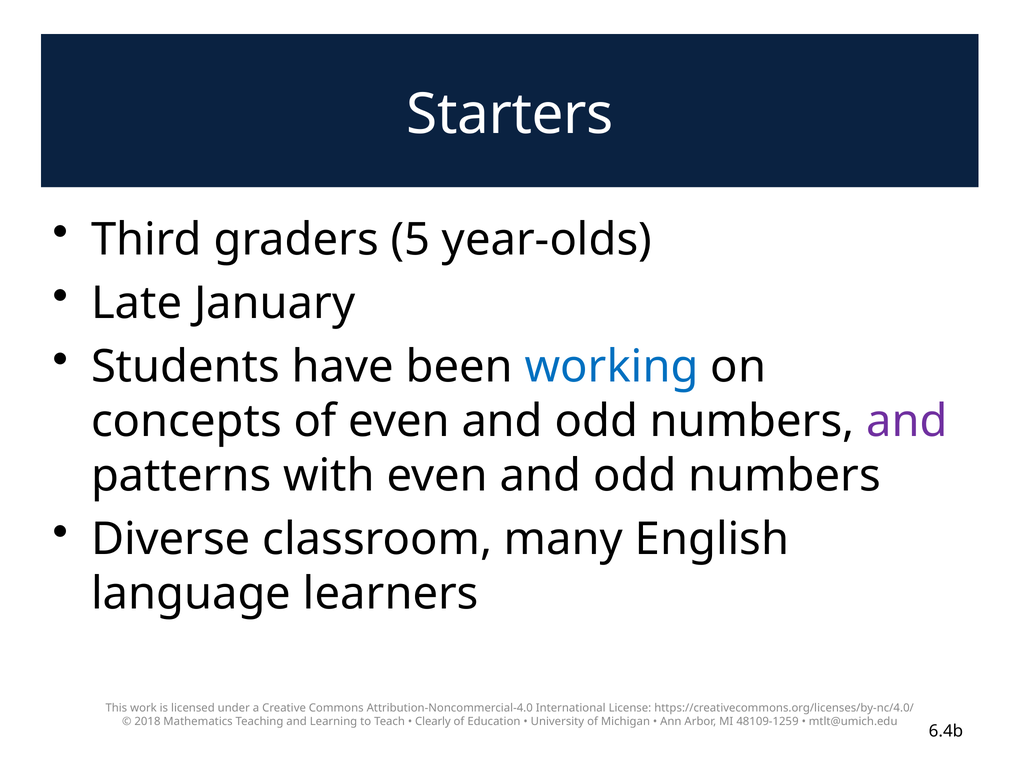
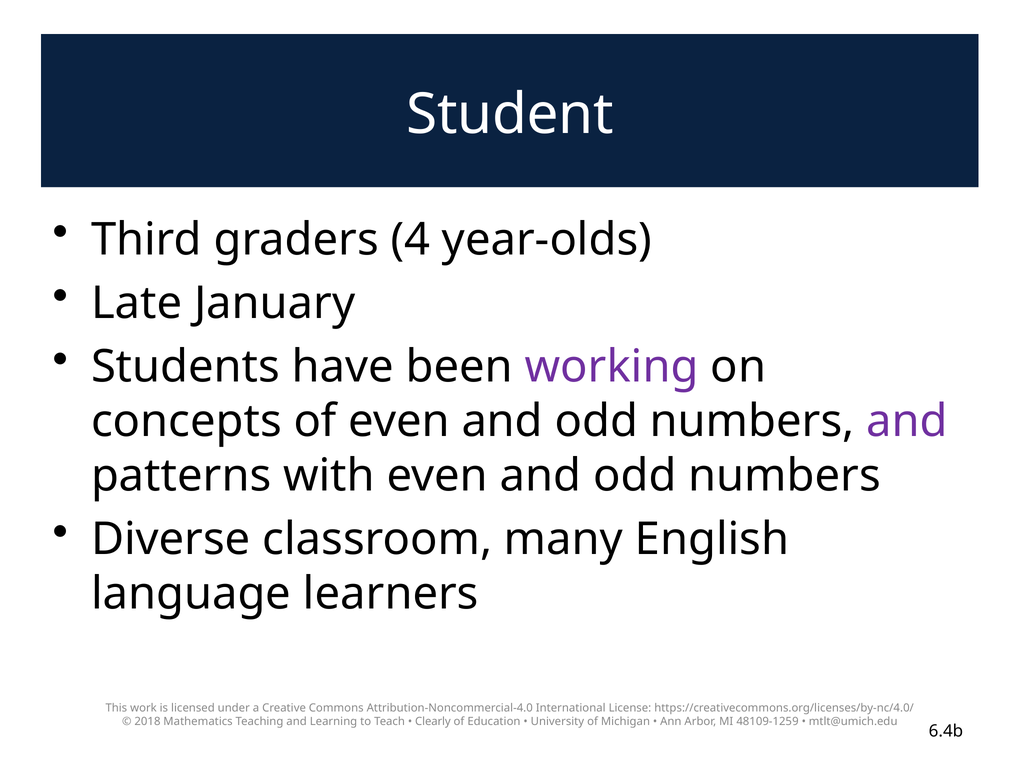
Starters: Starters -> Student
5: 5 -> 4
working colour: blue -> purple
